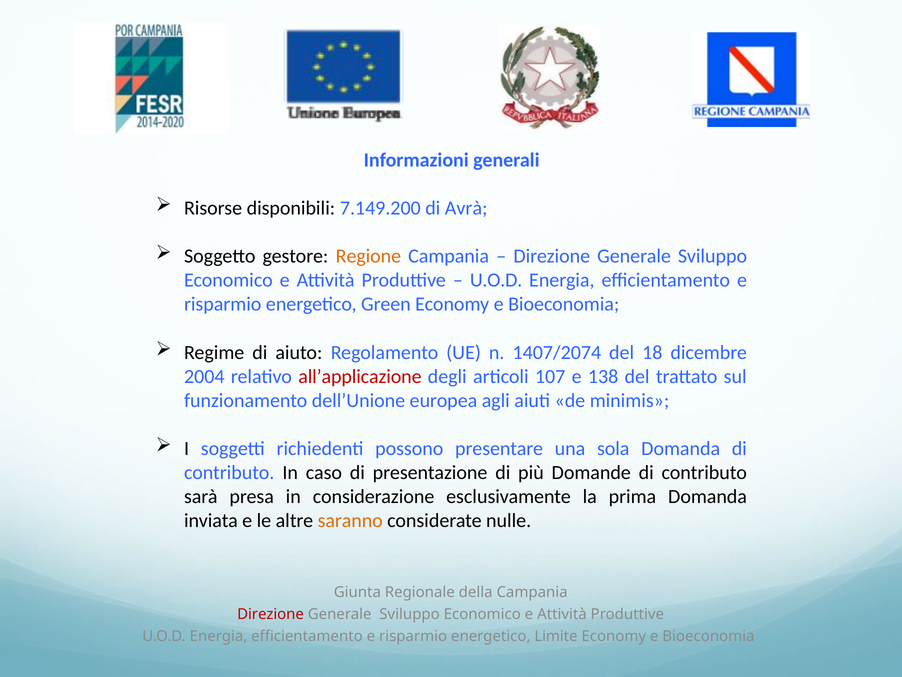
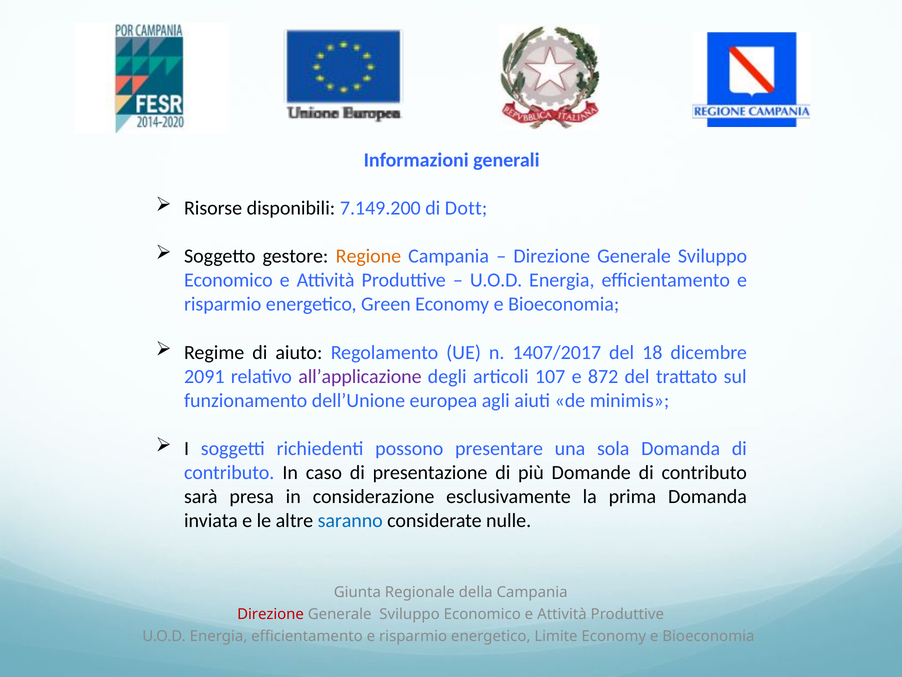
Avrà: Avrà -> Dott
1407/2074: 1407/2074 -> 1407/2017
2004: 2004 -> 2091
all’applicazione colour: red -> purple
138: 138 -> 872
saranno colour: orange -> blue
